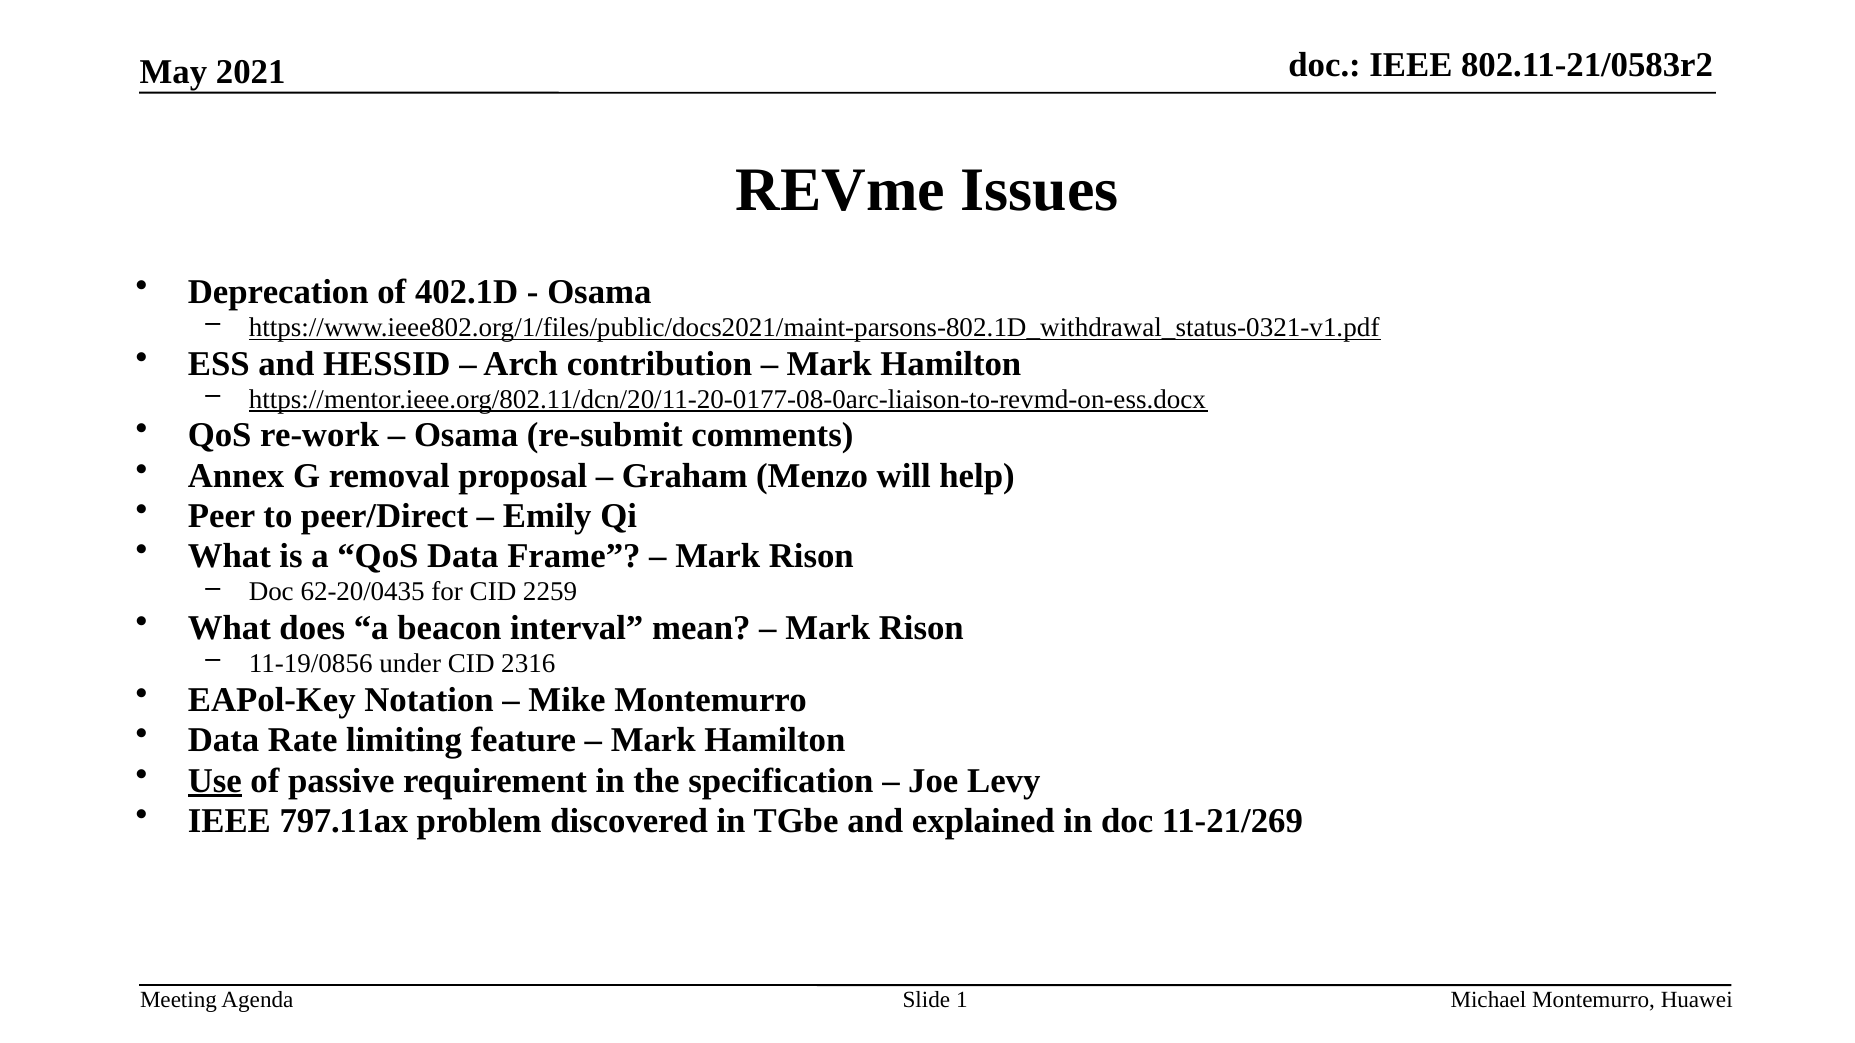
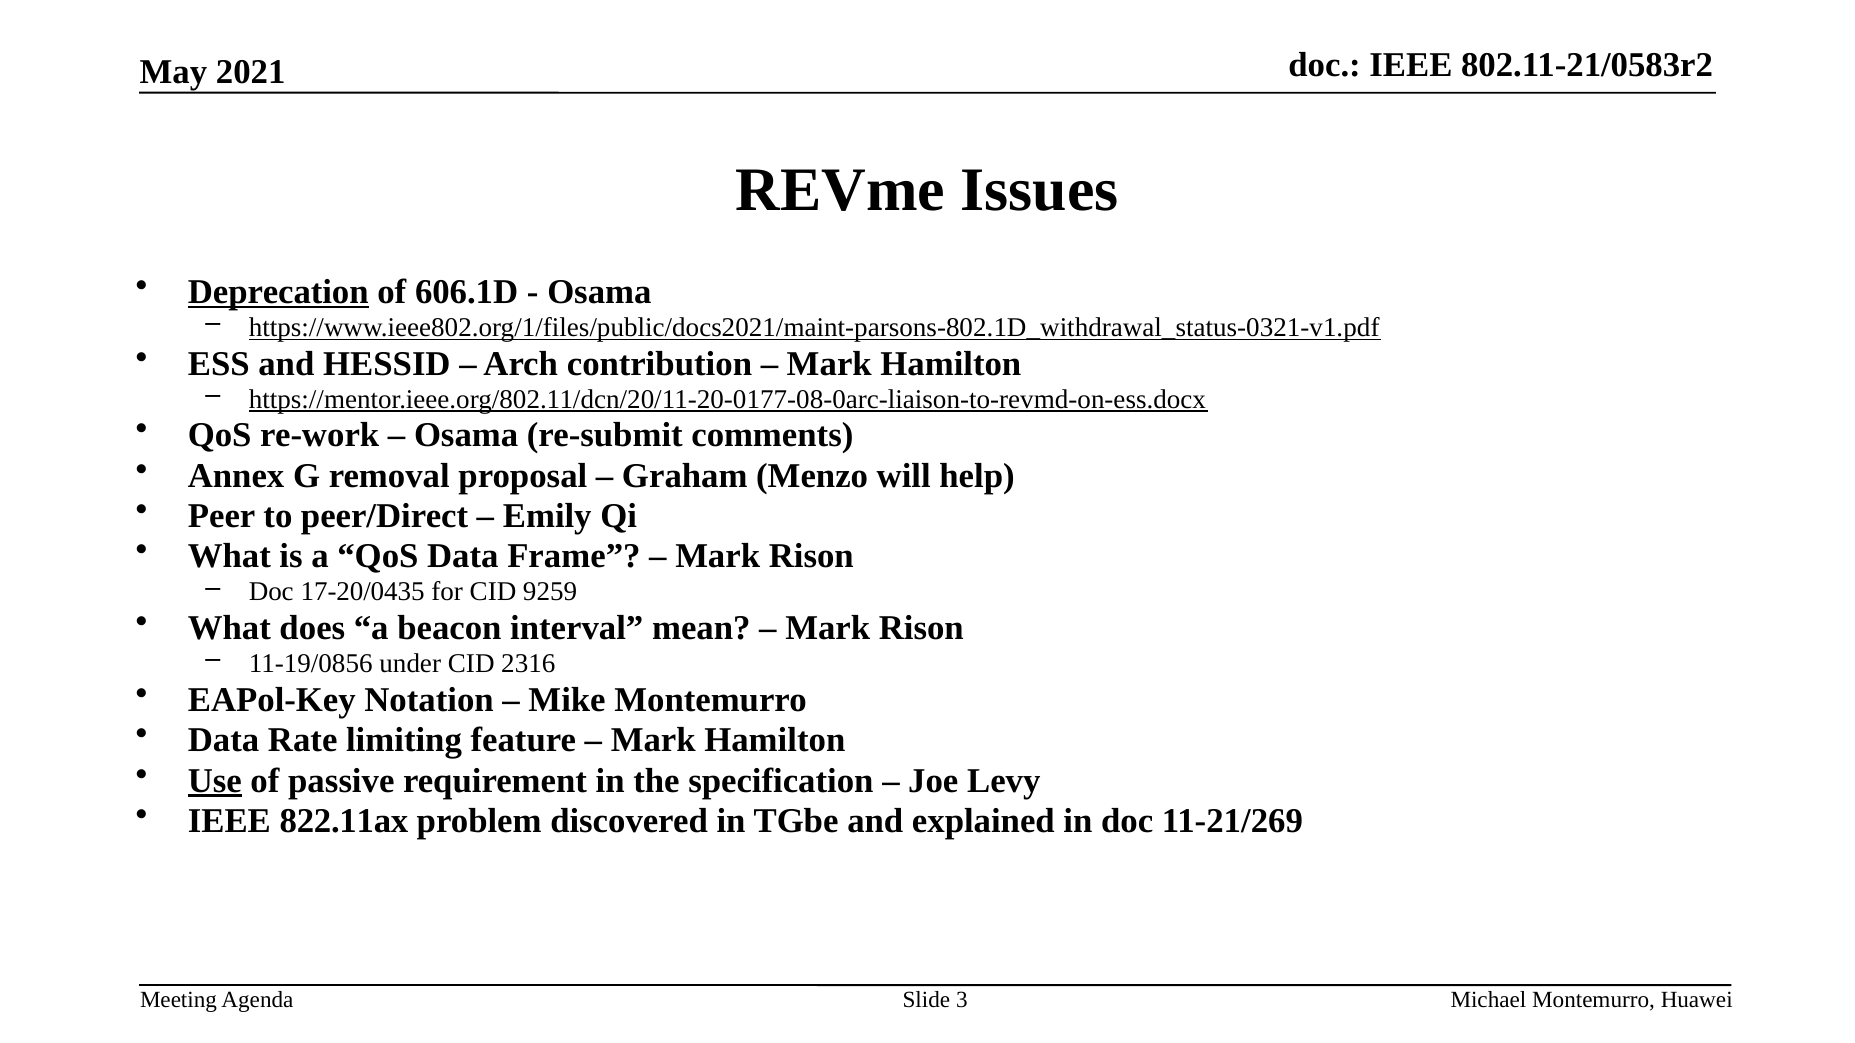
Deprecation underline: none -> present
402.1D: 402.1D -> 606.1D
62-20/0435: 62-20/0435 -> 17-20/0435
2259: 2259 -> 9259
797.11ax: 797.11ax -> 822.11ax
1: 1 -> 3
